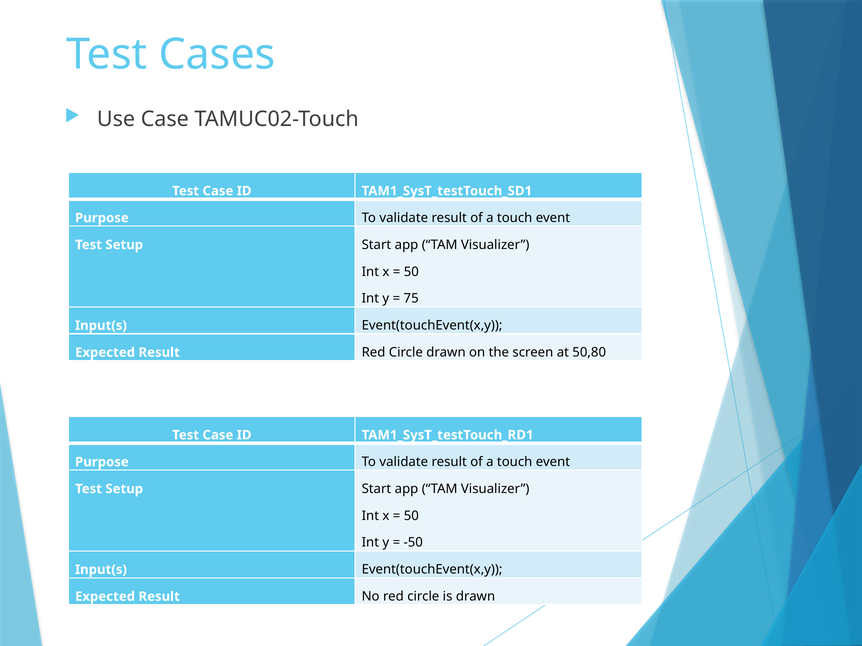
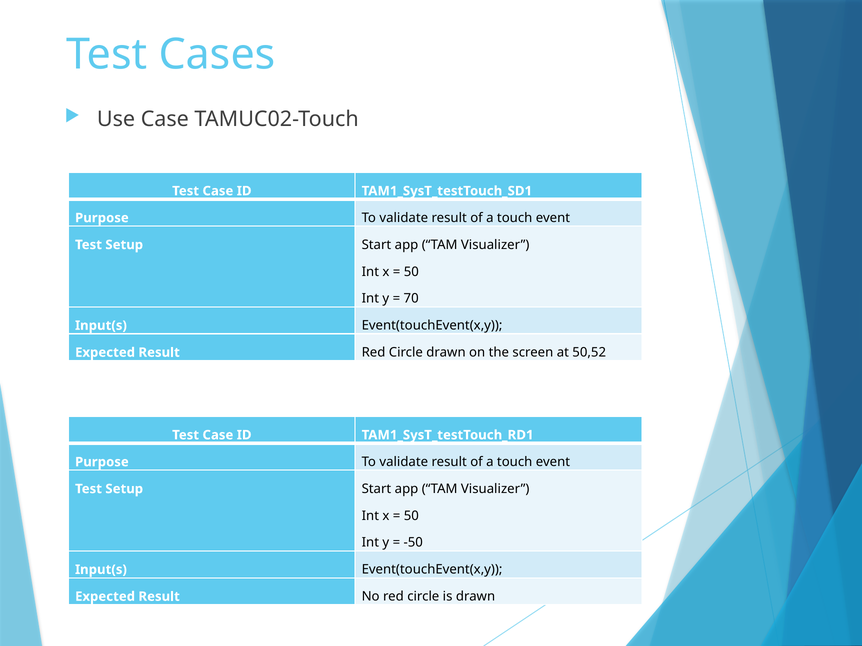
75: 75 -> 70
50,80: 50,80 -> 50,52
